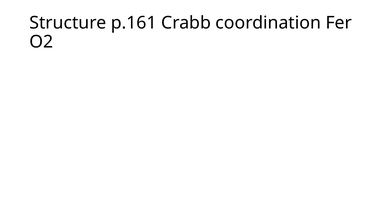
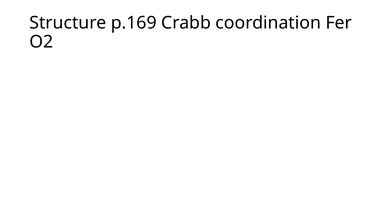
p.161: p.161 -> p.169
